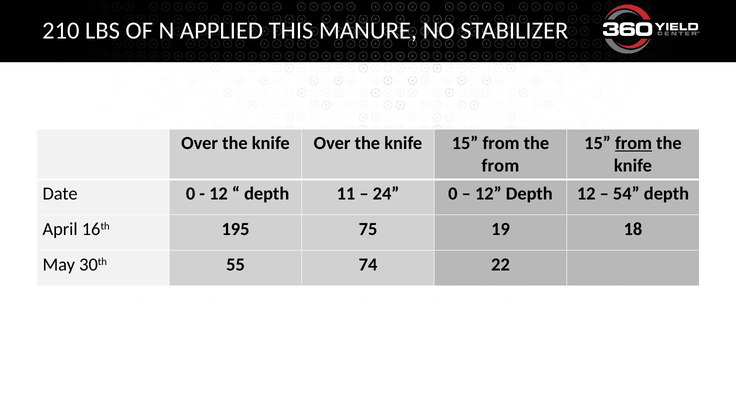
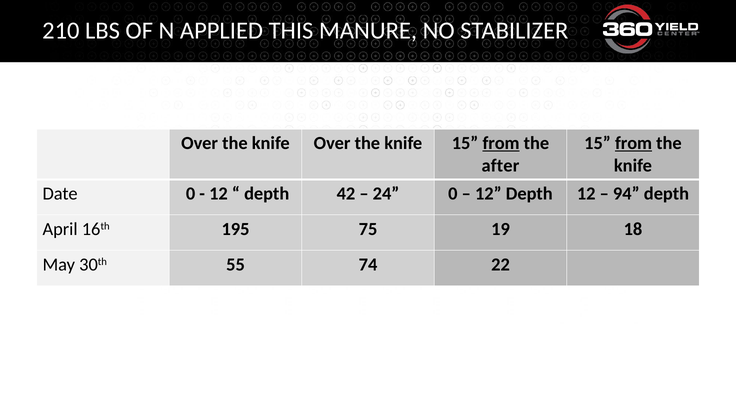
from at (501, 143) underline: none -> present
from at (500, 166): from -> after
11: 11 -> 42
54: 54 -> 94
